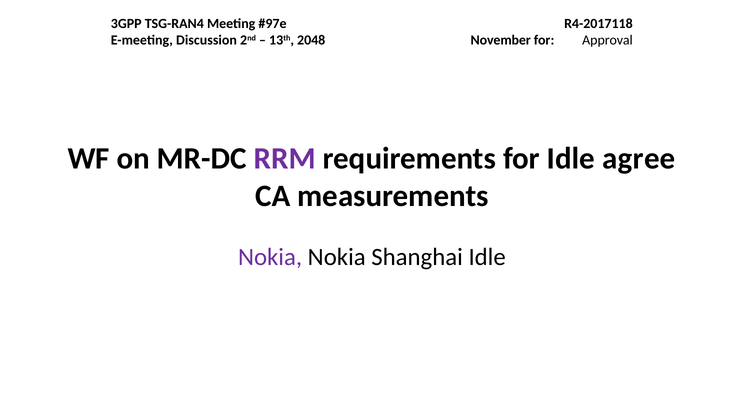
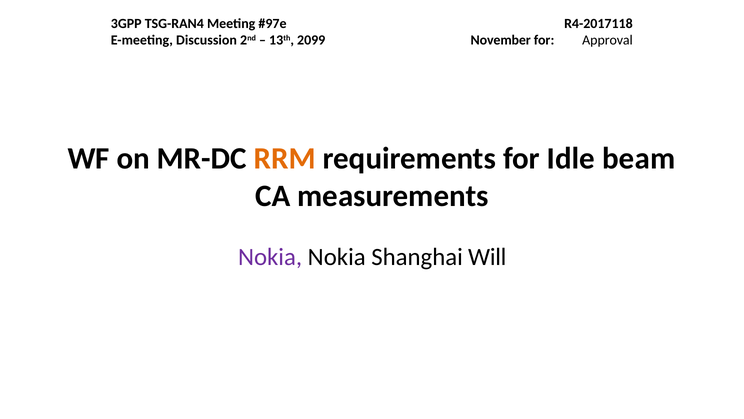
2048: 2048 -> 2099
RRM colour: purple -> orange
agree: agree -> beam
Shanghai Idle: Idle -> Will
